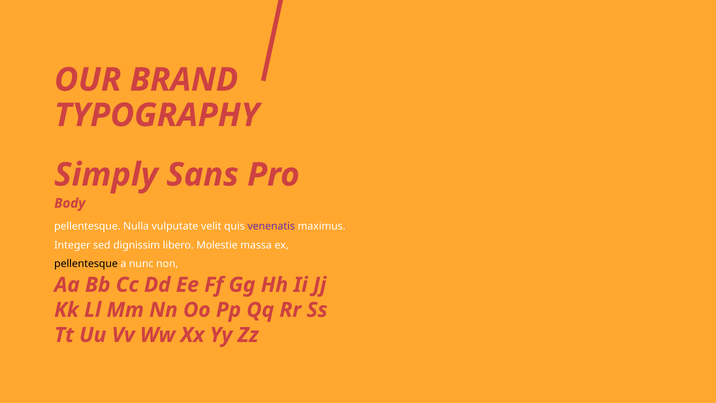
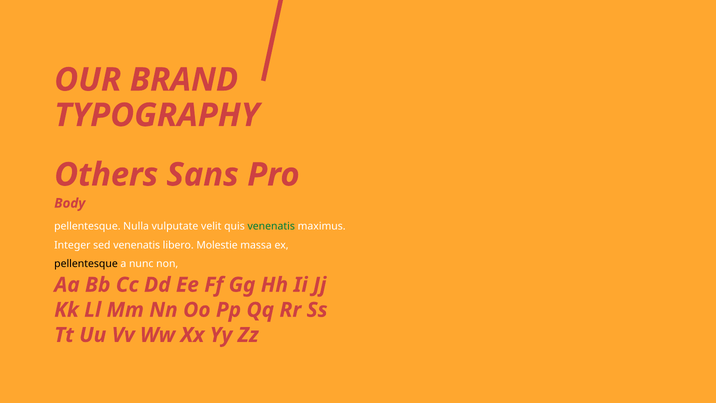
Simply: Simply -> Others
venenatis at (271, 226) colour: purple -> green
sed dignissim: dignissim -> venenatis
